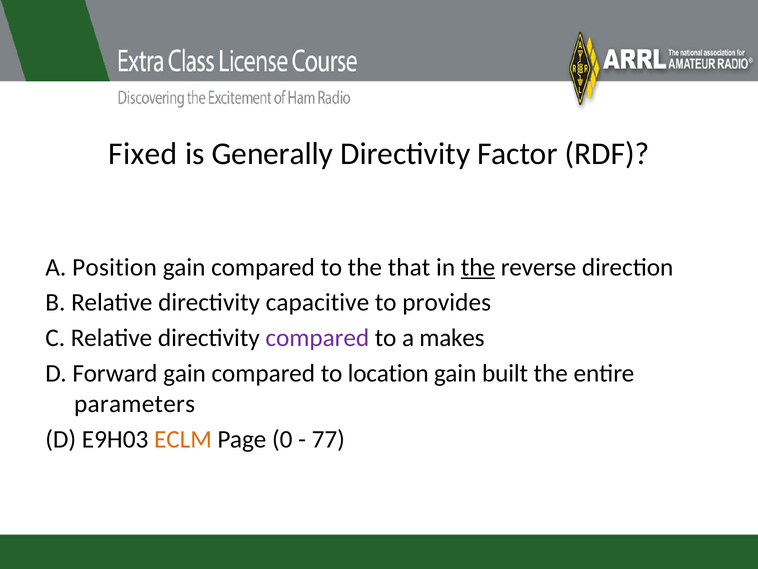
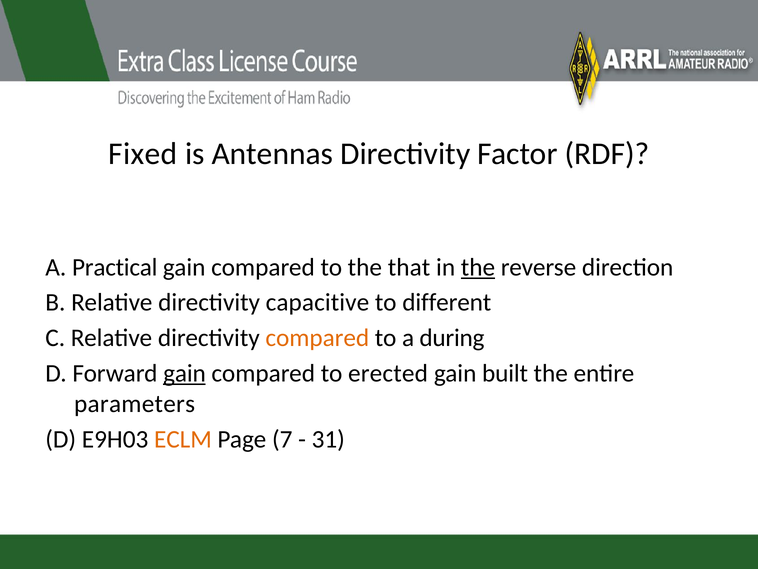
Generally: Generally -> Antennas
Position: Position -> Practical
provides: provides -> different
compared at (317, 338) colour: purple -> orange
makes: makes -> during
gain at (185, 373) underline: none -> present
location: location -> erected
0: 0 -> 7
77: 77 -> 31
